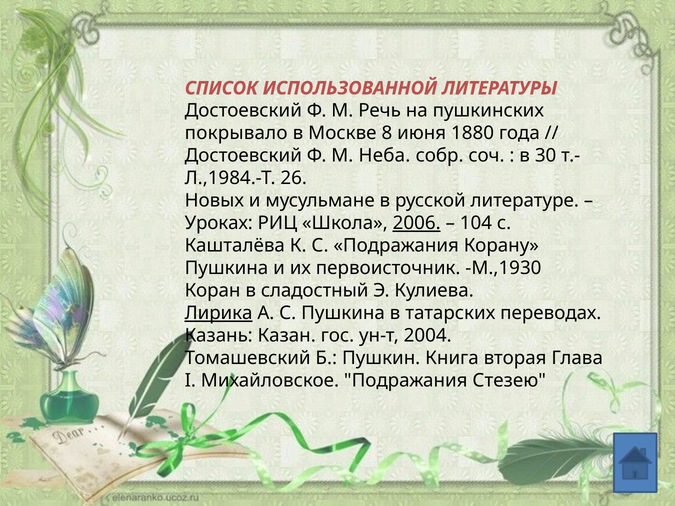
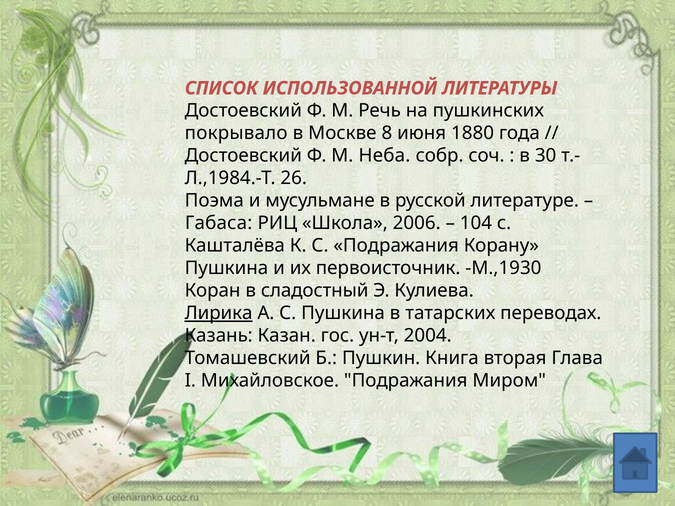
Новых: Новых -> Поэма
Уроках: Уроках -> Габаса
2006 underline: present -> none
Стезею: Стезею -> Миром
